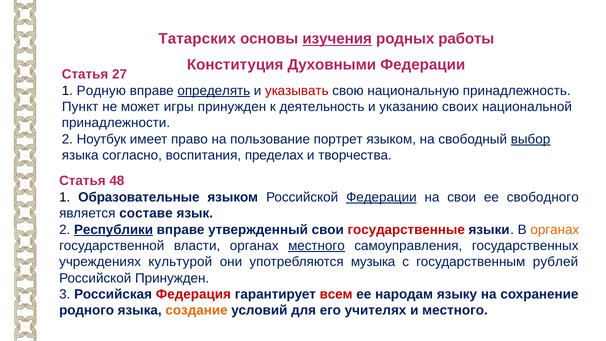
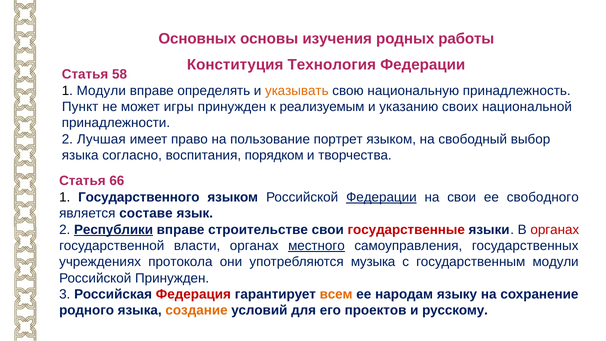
Татарских: Татарских -> Основных
изучения underline: present -> none
Духовными: Духовными -> Технология
27: 27 -> 58
1 Родную: Родную -> Модули
определять underline: present -> none
указывать colour: red -> orange
деятельность: деятельность -> реализуемым
Ноутбук: Ноутбук -> Лучшая
выбор underline: present -> none
пределах: пределах -> порядком
48: 48 -> 66
Образовательные: Образовательные -> Государственного
утвержденный: утвержденный -> строительстве
органах at (555, 230) colour: orange -> red
культурой: культурой -> протокола
государственным рублей: рублей -> модули
всем colour: red -> orange
учителях: учителях -> проектов
и местного: местного -> русскому
